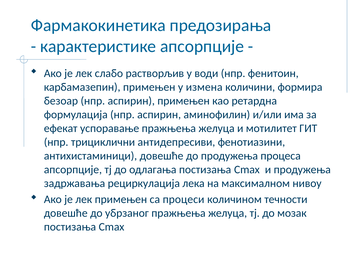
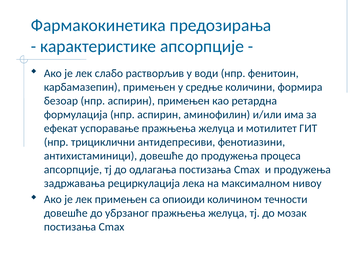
измена: измена -> средње
процеси: процеси -> опиоиди
